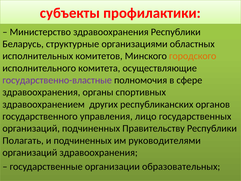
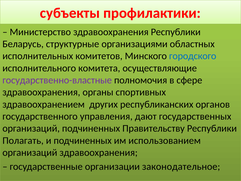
городского colour: orange -> blue
лицо: лицо -> дают
руководителями: руководителями -> использованием
образовательных: образовательных -> законодательное
